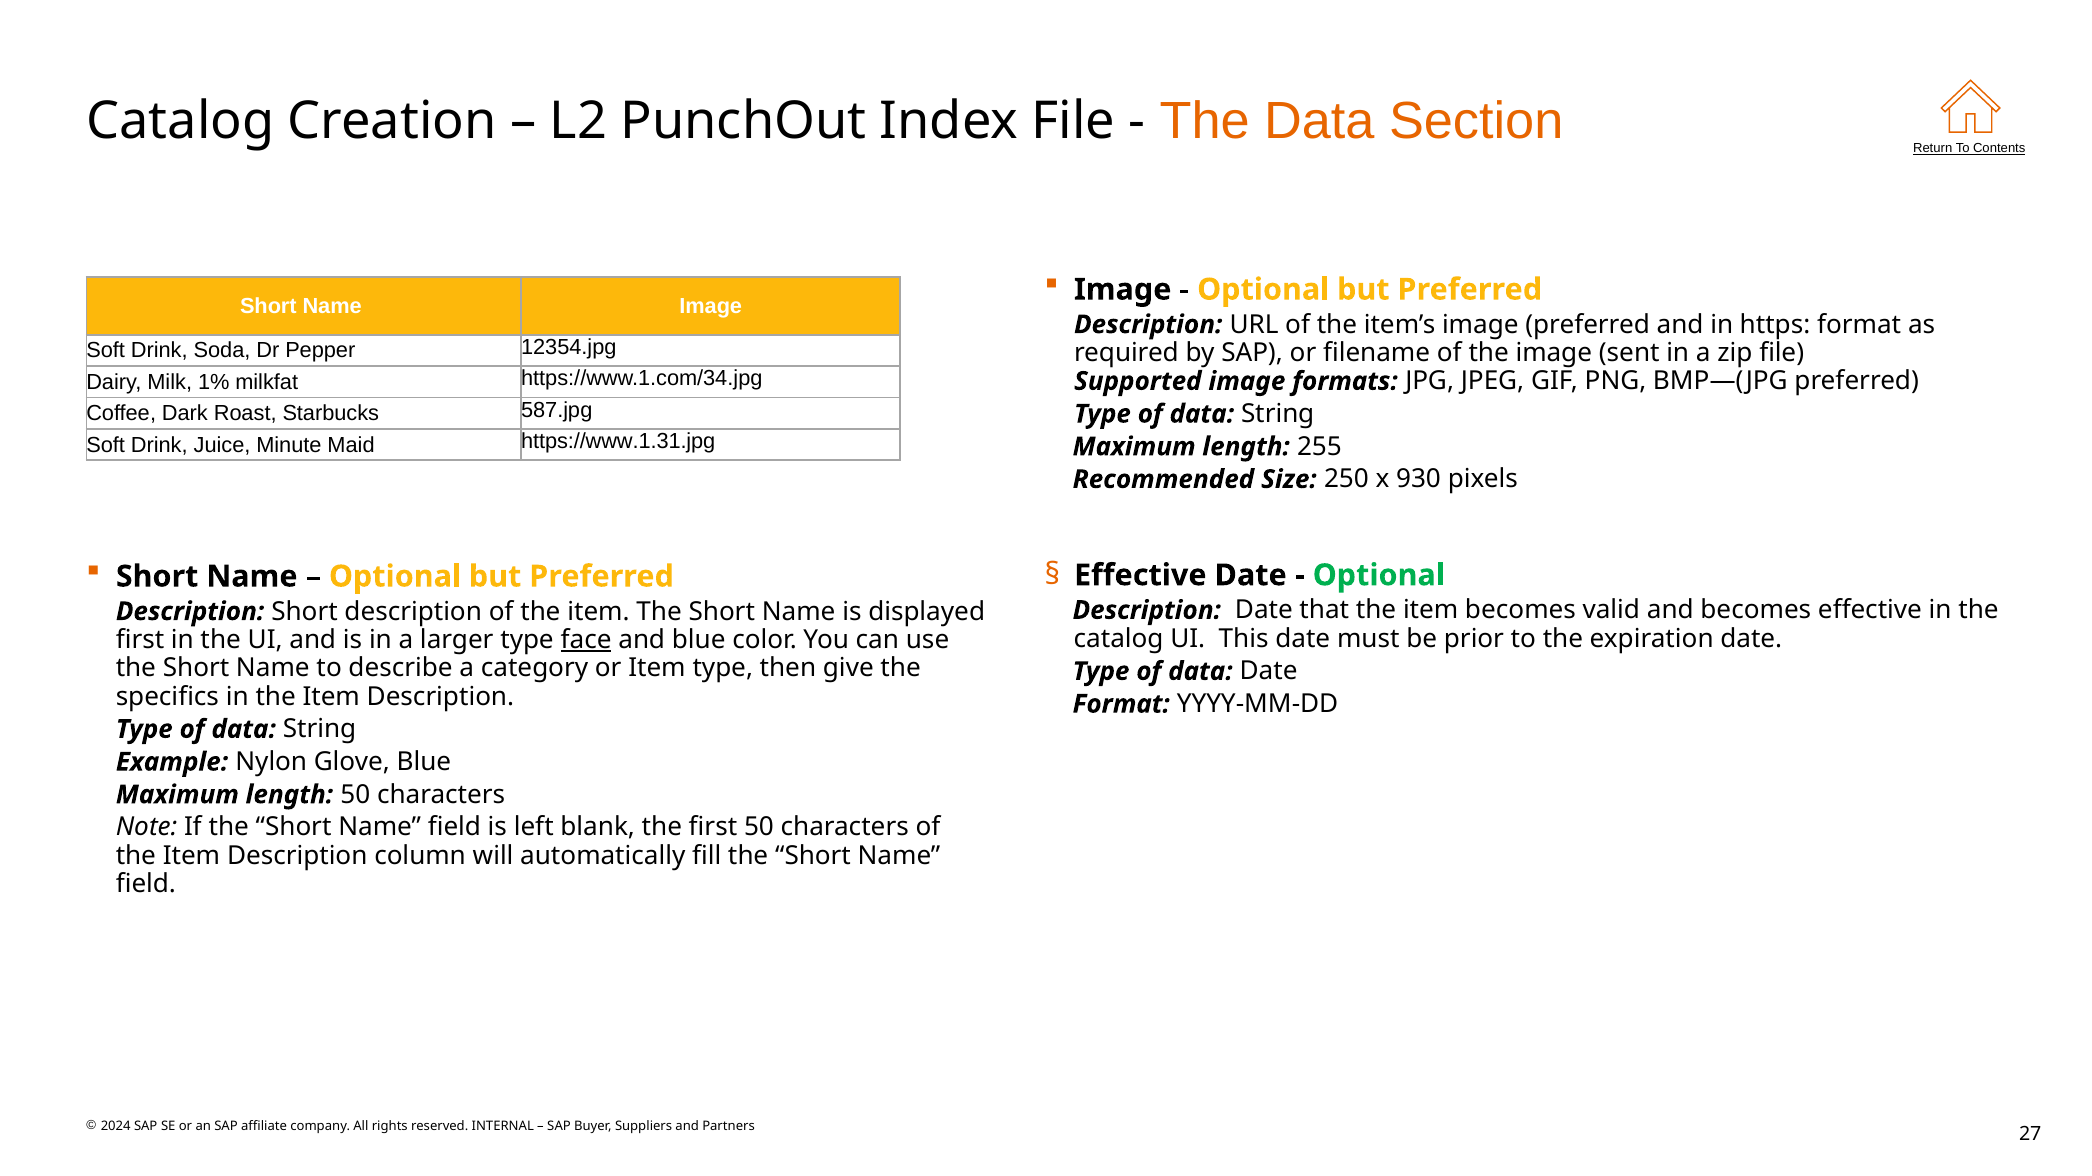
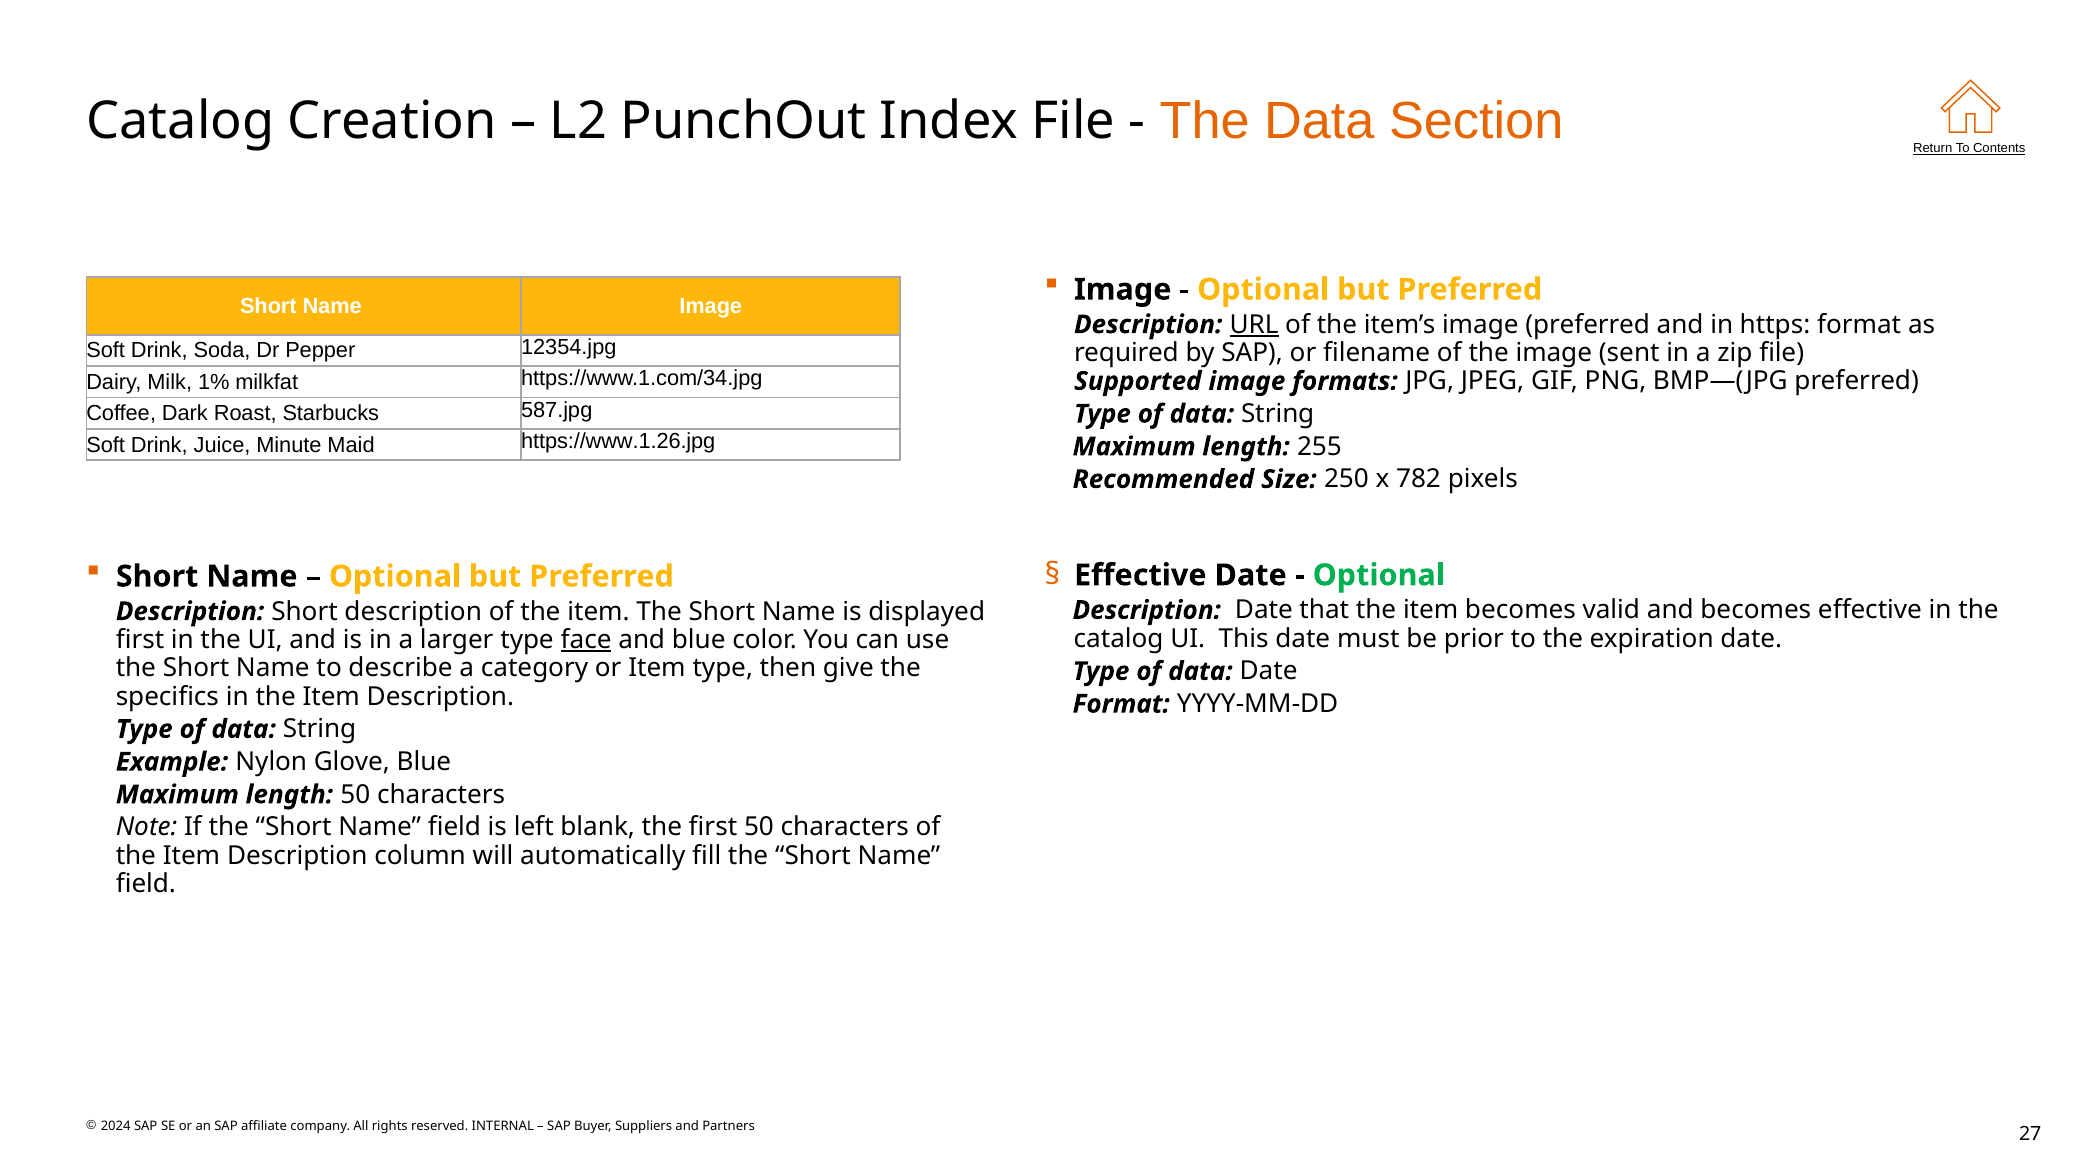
URL underline: none -> present
https://www.1.31.jpg: https://www.1.31.jpg -> https://www.1.26.jpg
930: 930 -> 782
